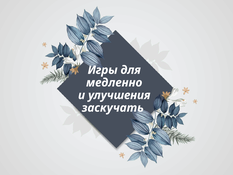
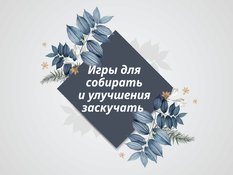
медленно: медленно -> собирать
